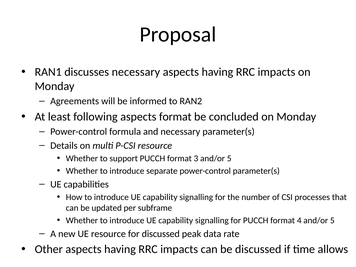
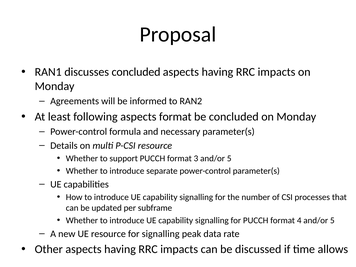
discusses necessary: necessary -> concluded
for discussed: discussed -> signalling
